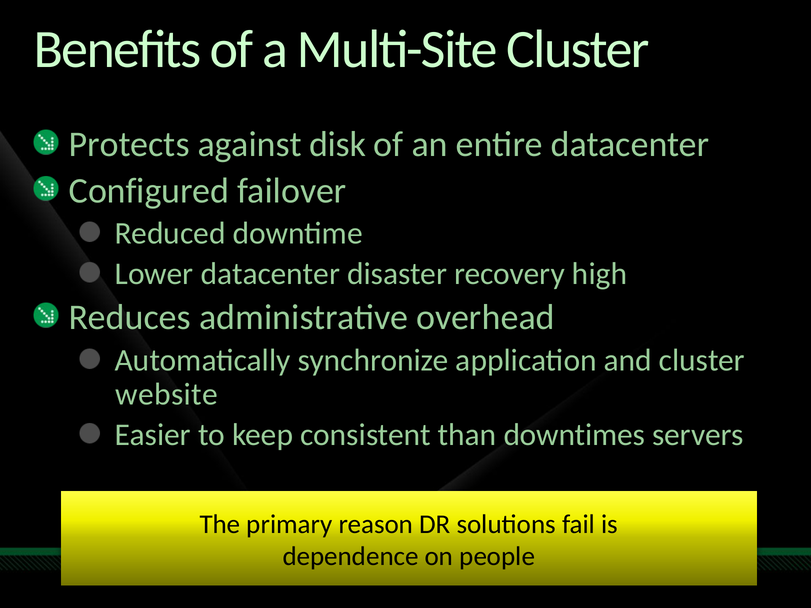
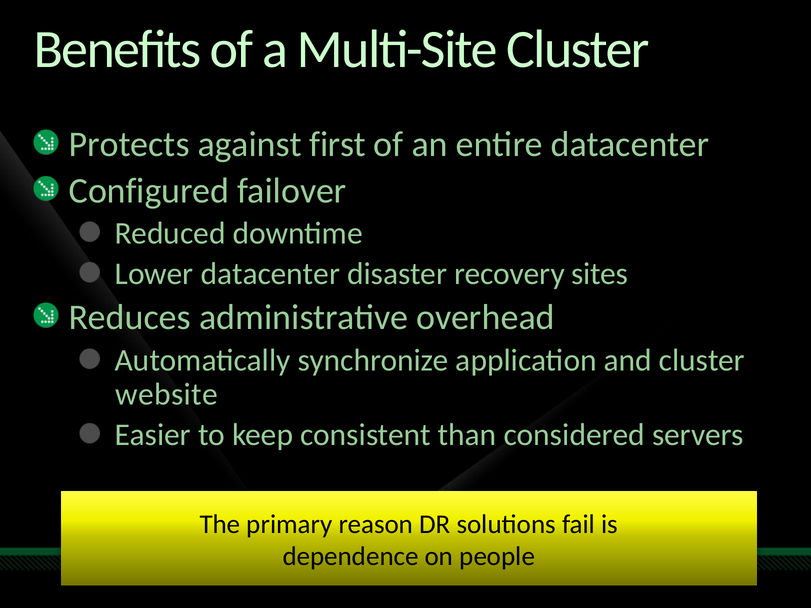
disk: disk -> first
high: high -> sites
downtimes: downtimes -> considered
